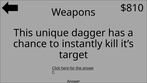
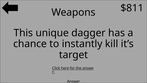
$810: $810 -> $811
